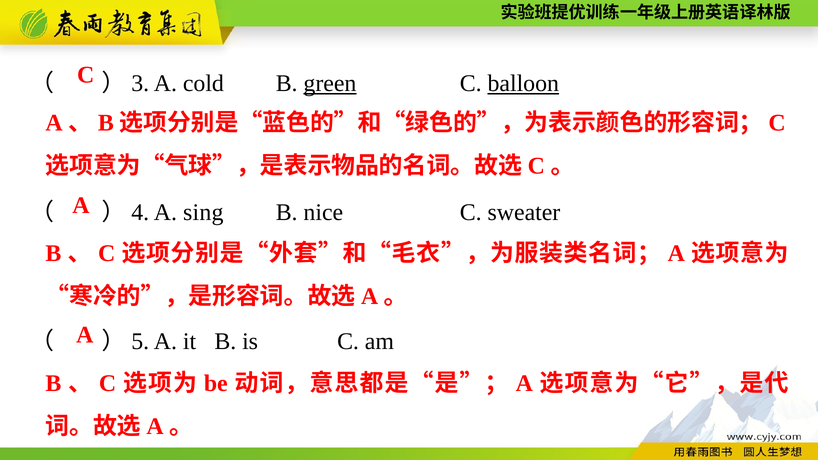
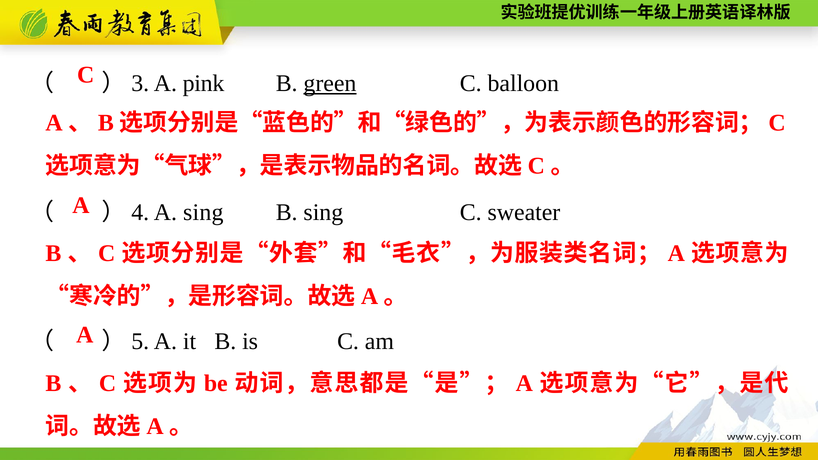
cold: cold -> pink
balloon underline: present -> none
B nice: nice -> sing
